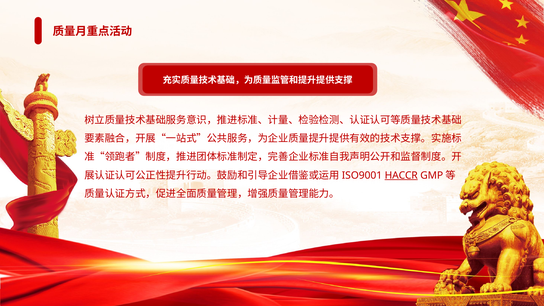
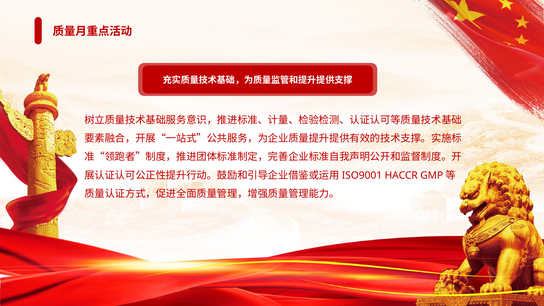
HACCR underline: present -> none
